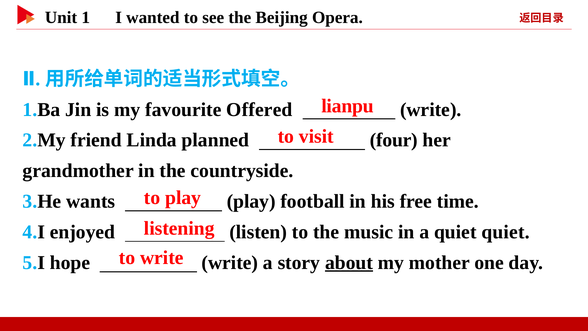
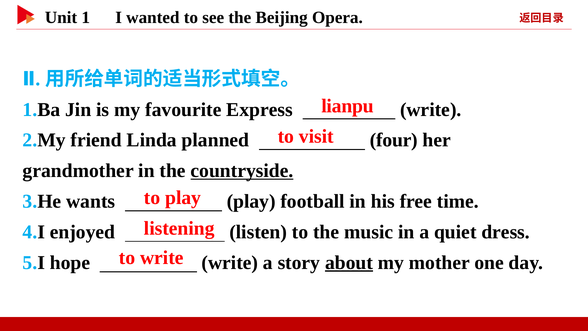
Offered: Offered -> Express
countryside underline: none -> present
quiet quiet: quiet -> dress
